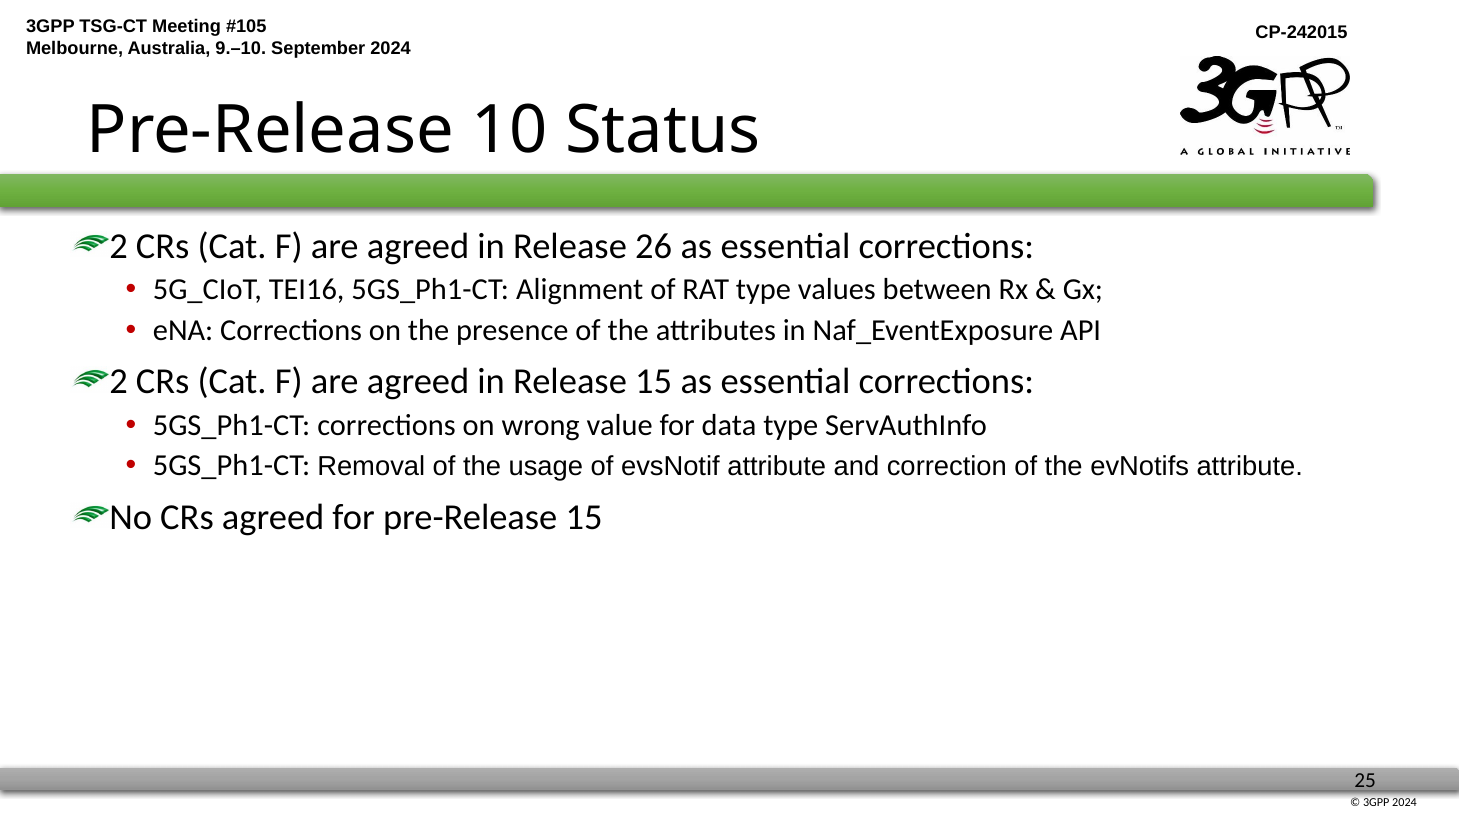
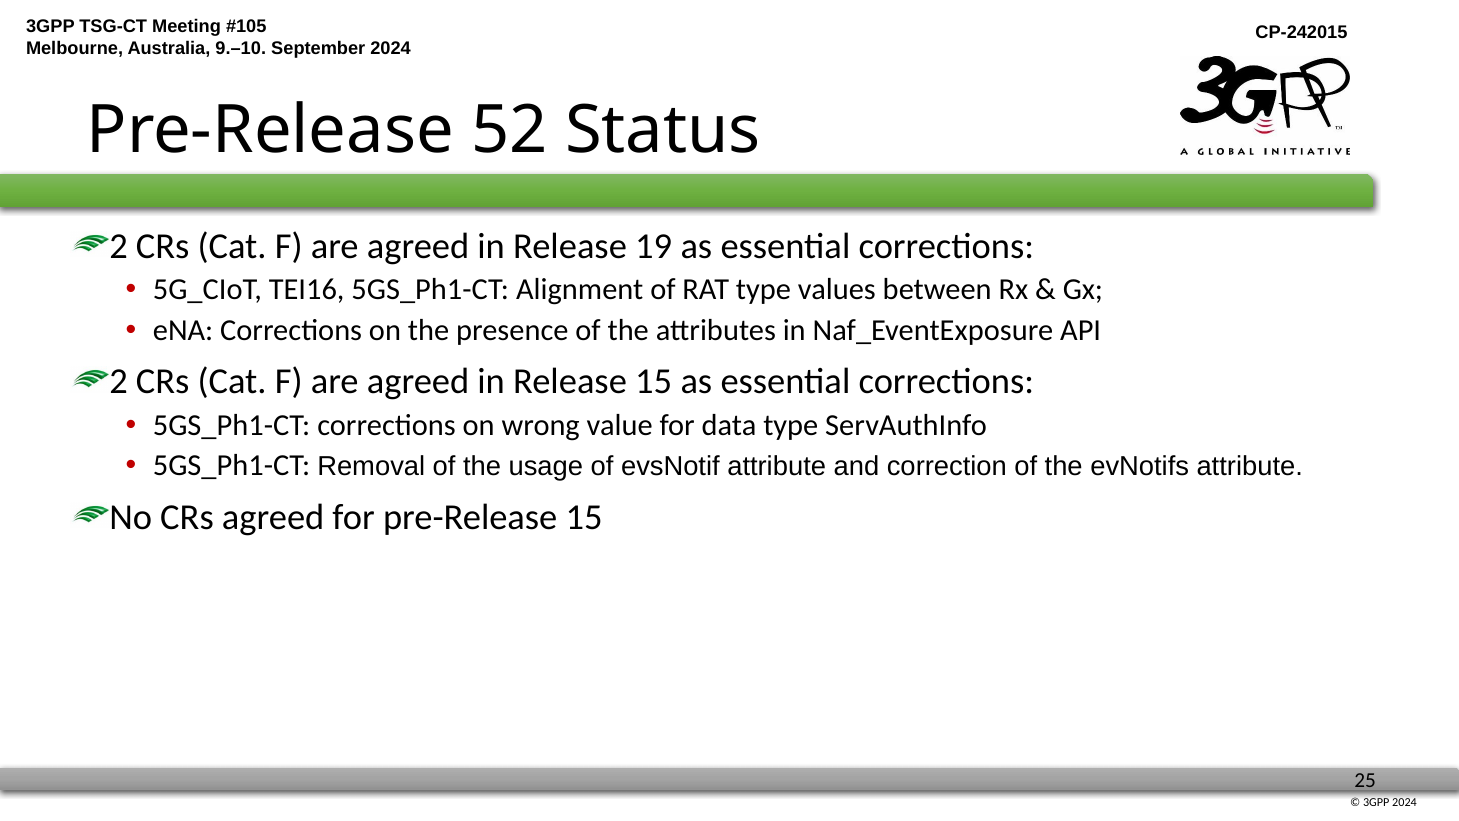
10: 10 -> 52
26: 26 -> 19
